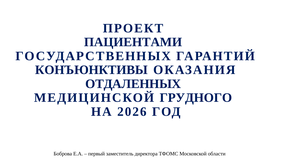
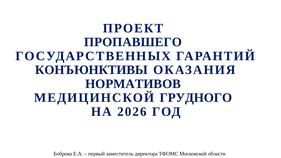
ПАЦИЕНТАМИ: ПАЦИЕНТАМИ -> ПРОПАВШЕГО
ОТДАЛЕННЫХ: ОТДАЛЕННЫХ -> НОРМАТИВОВ
